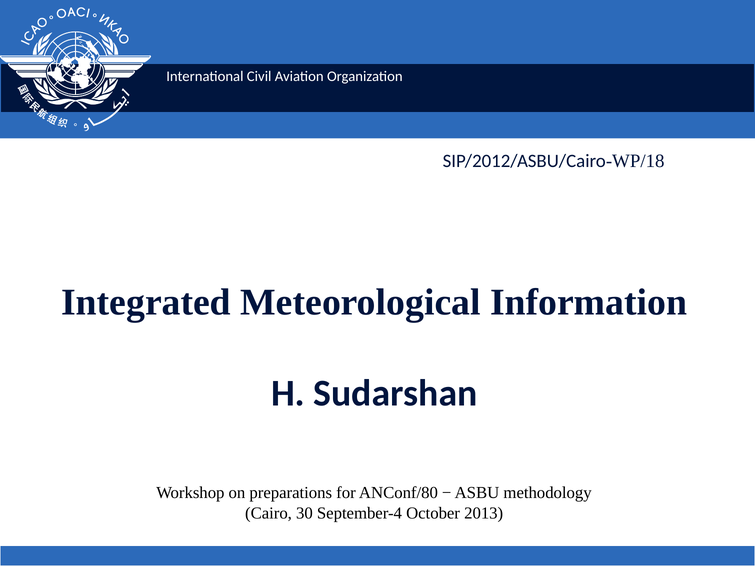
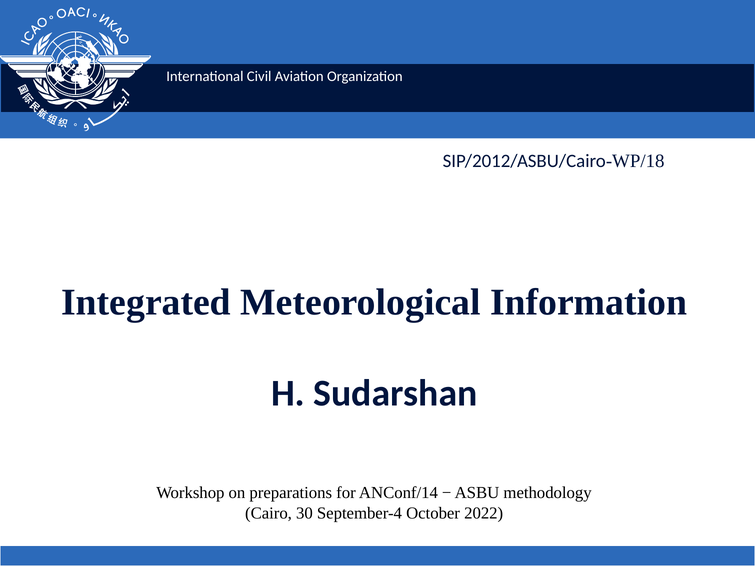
ANConf/80: ANConf/80 -> ANConf/14
2013: 2013 -> 2022
